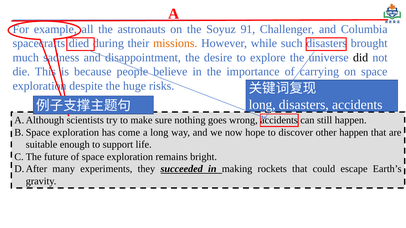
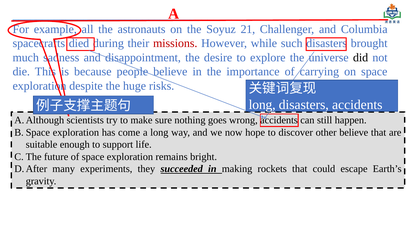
91: 91 -> 21
missions colour: orange -> red
other happen: happen -> believe
